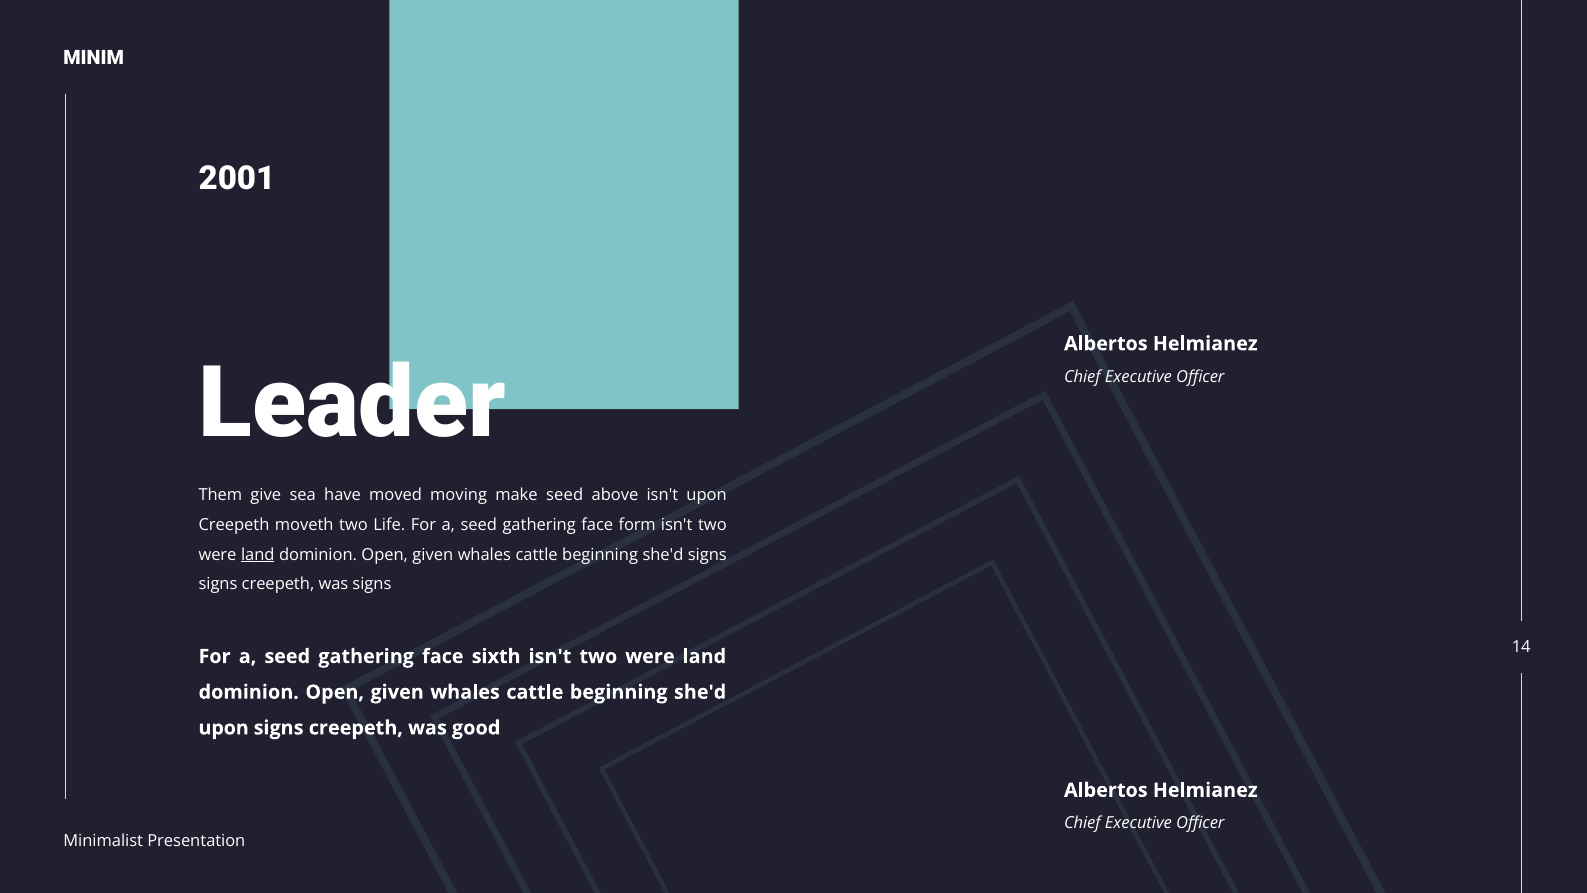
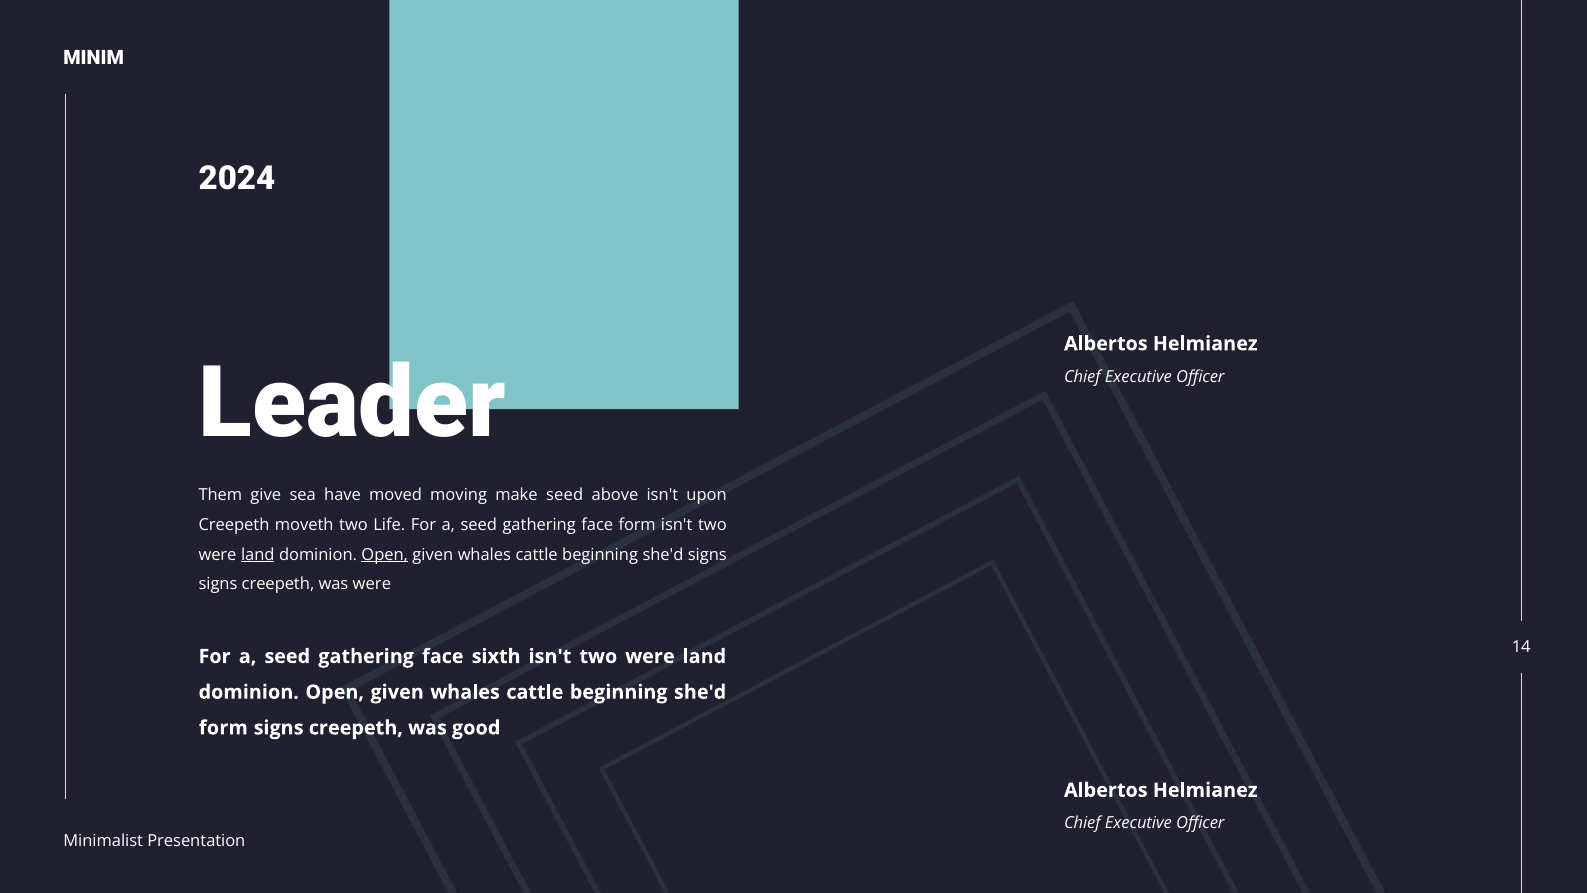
2001: 2001 -> 2024
Open at (385, 554) underline: none -> present
was signs: signs -> were
upon at (224, 728): upon -> form
